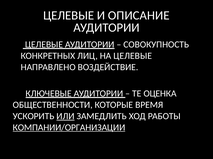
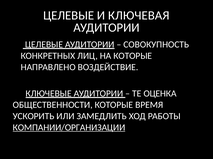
ОПИСАНИЕ: ОПИСАНИЕ -> КЛЮЧЕВАЯ
НА ЦЕЛЕВЫЕ: ЦЕЛЕВЫЕ -> КОТОРЫЕ
ИЛИ underline: present -> none
